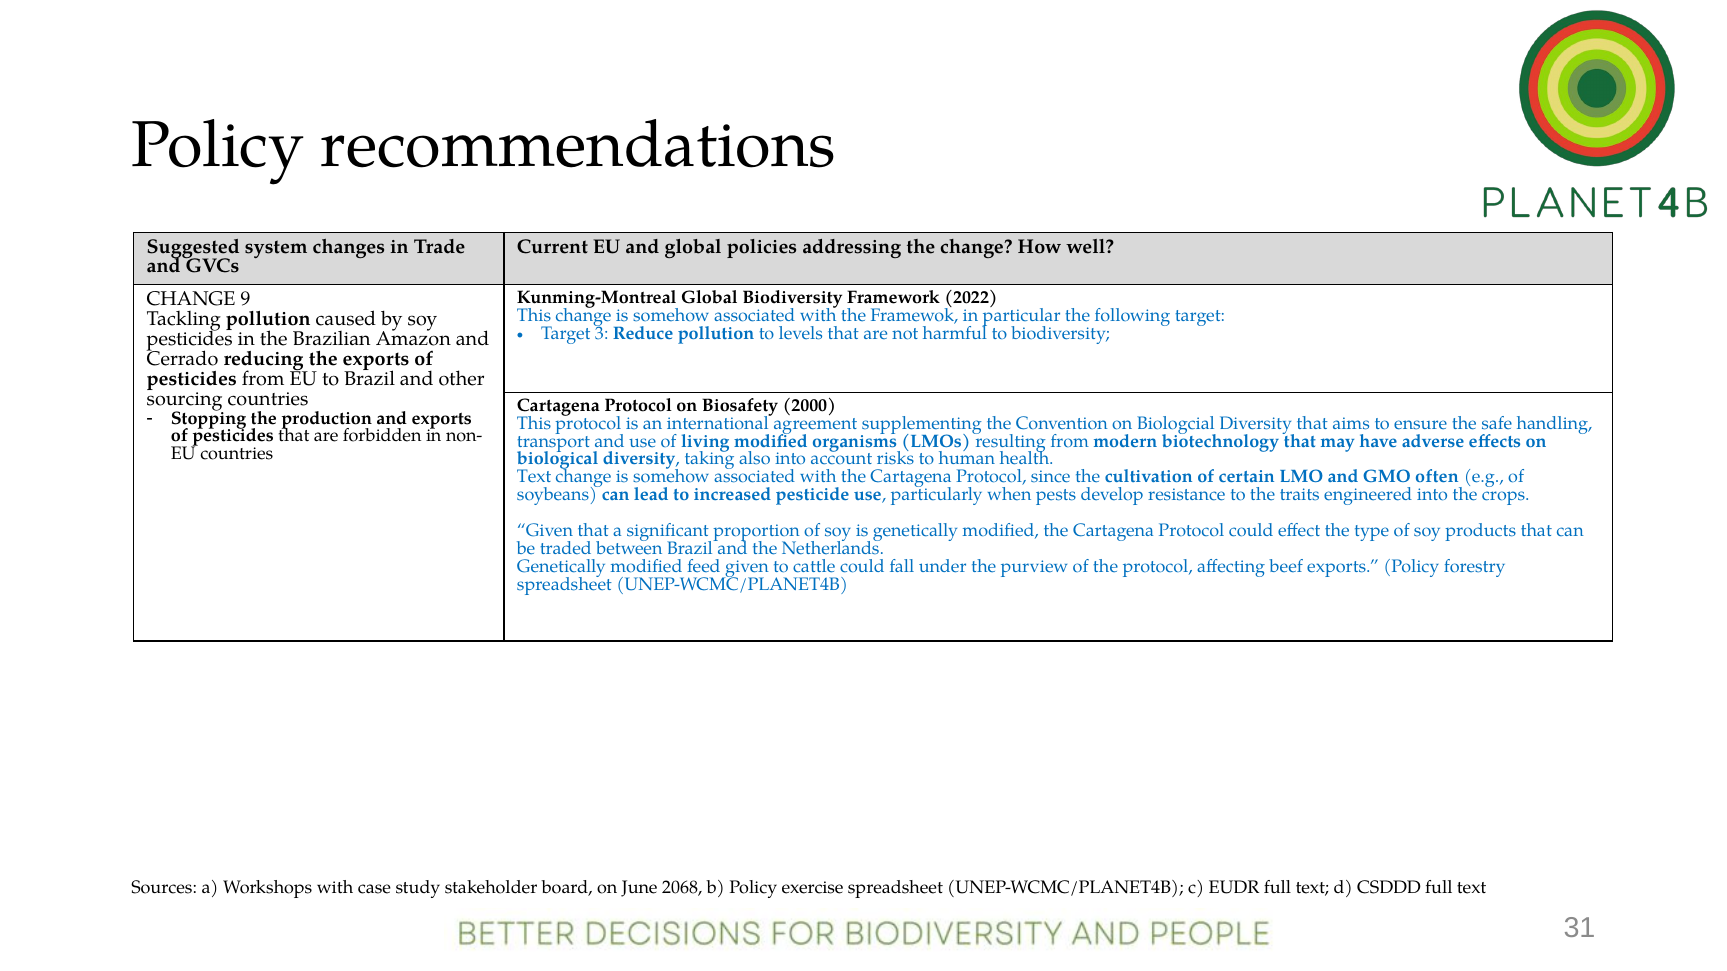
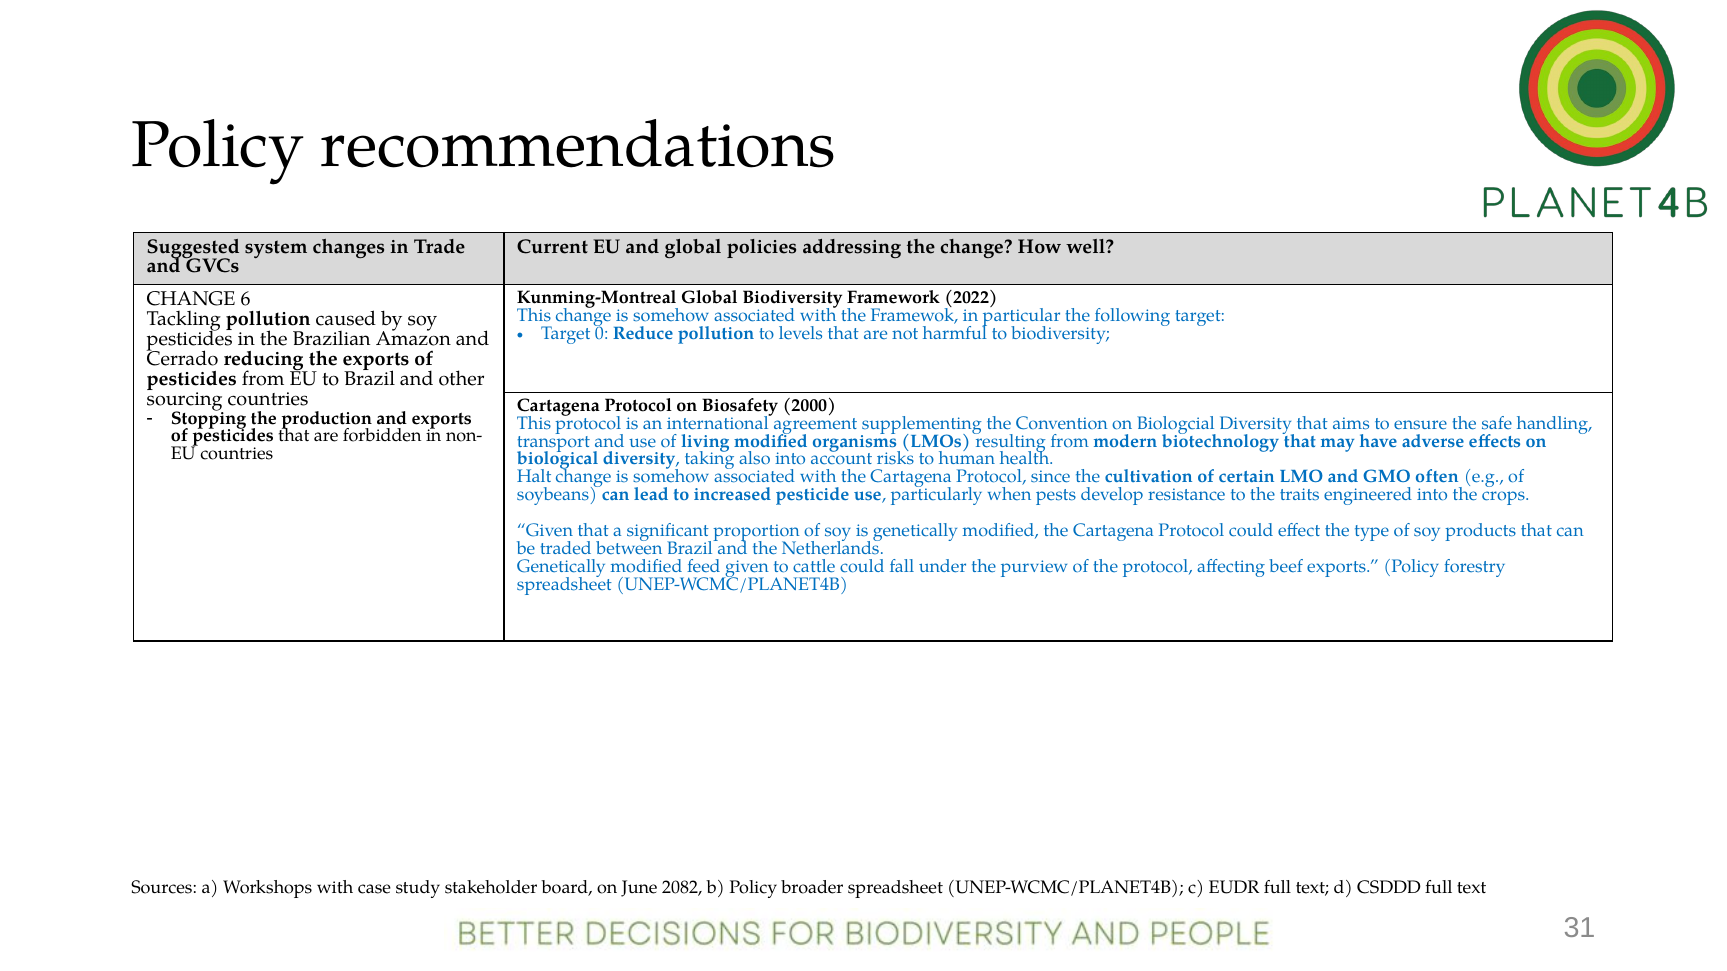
9: 9 -> 6
3: 3 -> 0
Text at (534, 477): Text -> Halt
2068: 2068 -> 2082
exercise: exercise -> broader
